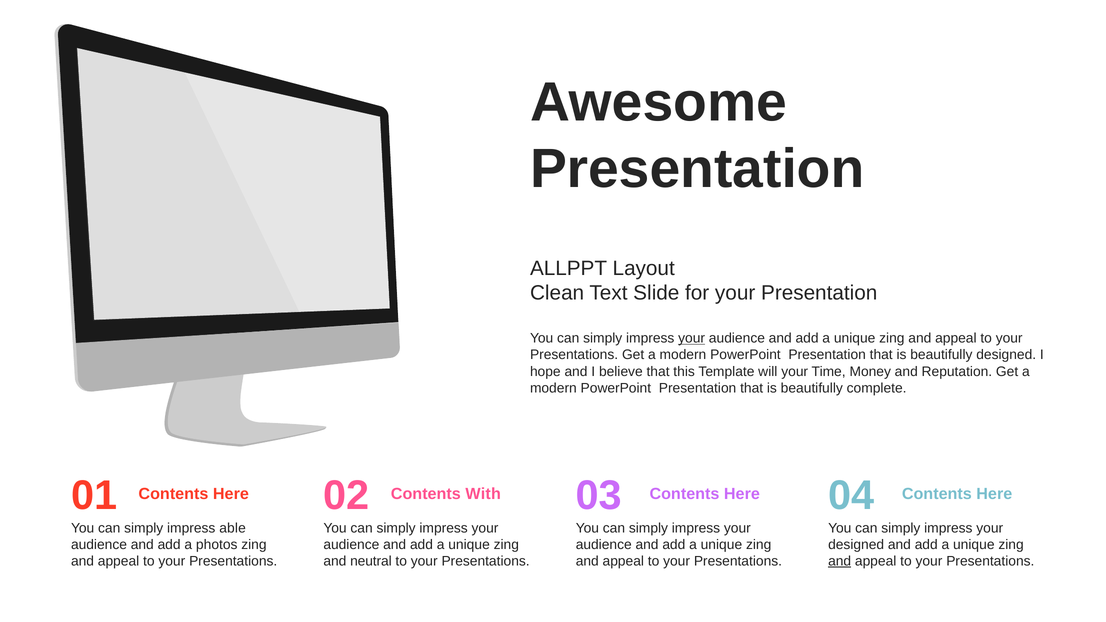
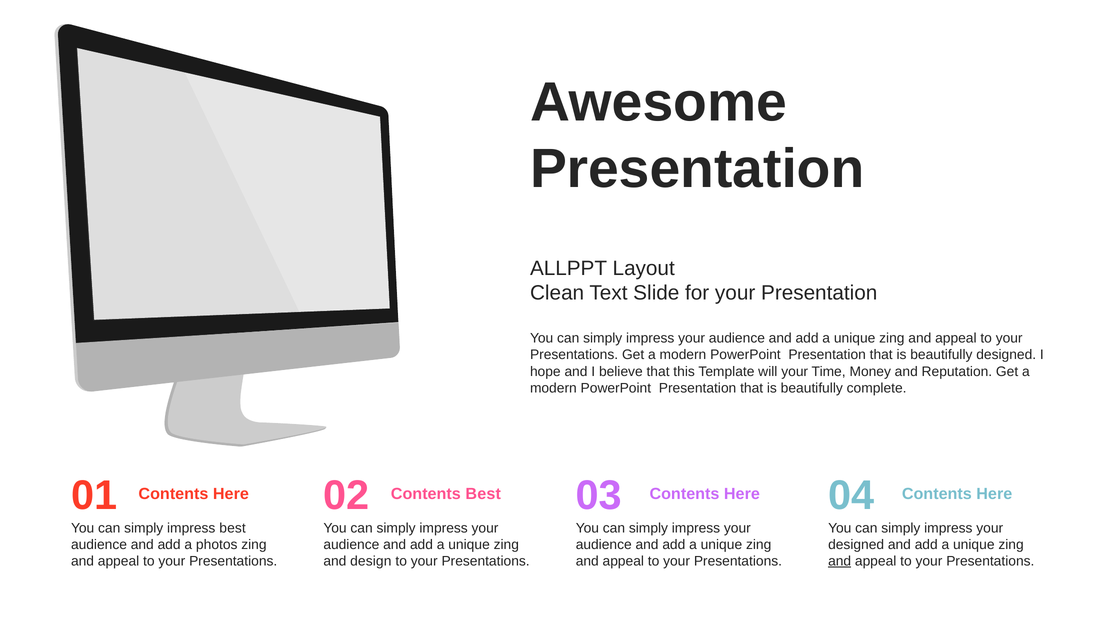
your at (692, 338) underline: present -> none
Contents With: With -> Best
impress able: able -> best
neutral: neutral -> design
